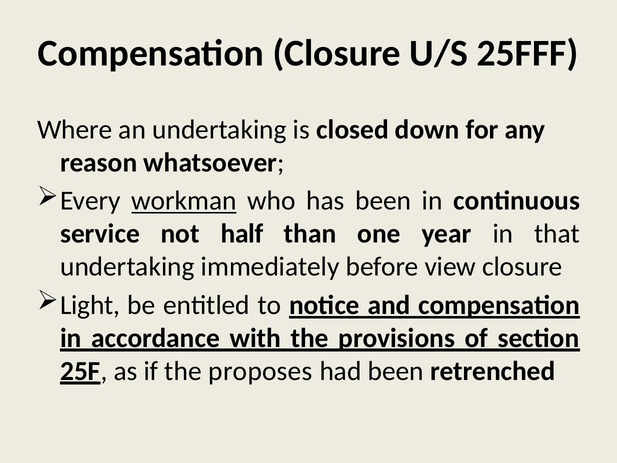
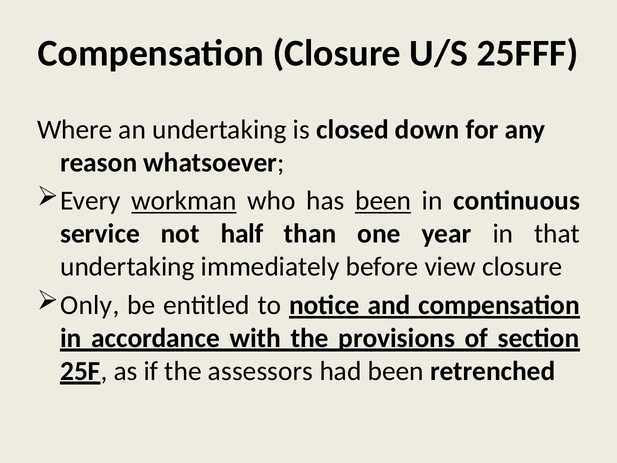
been at (383, 201) underline: none -> present
Light: Light -> Only
proposes: proposes -> assessors
